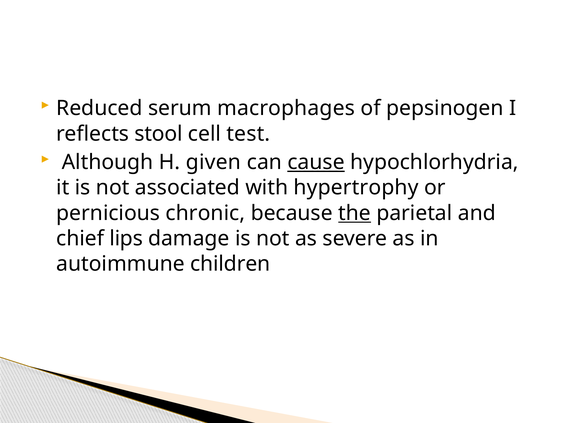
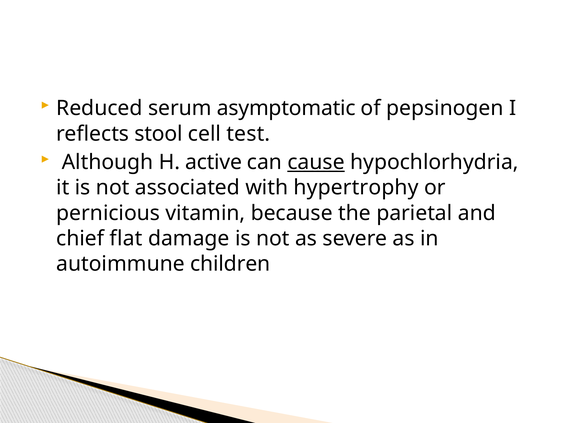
macrophages: macrophages -> asymptomatic
given: given -> active
chronic: chronic -> vitamin
the underline: present -> none
lips: lips -> flat
